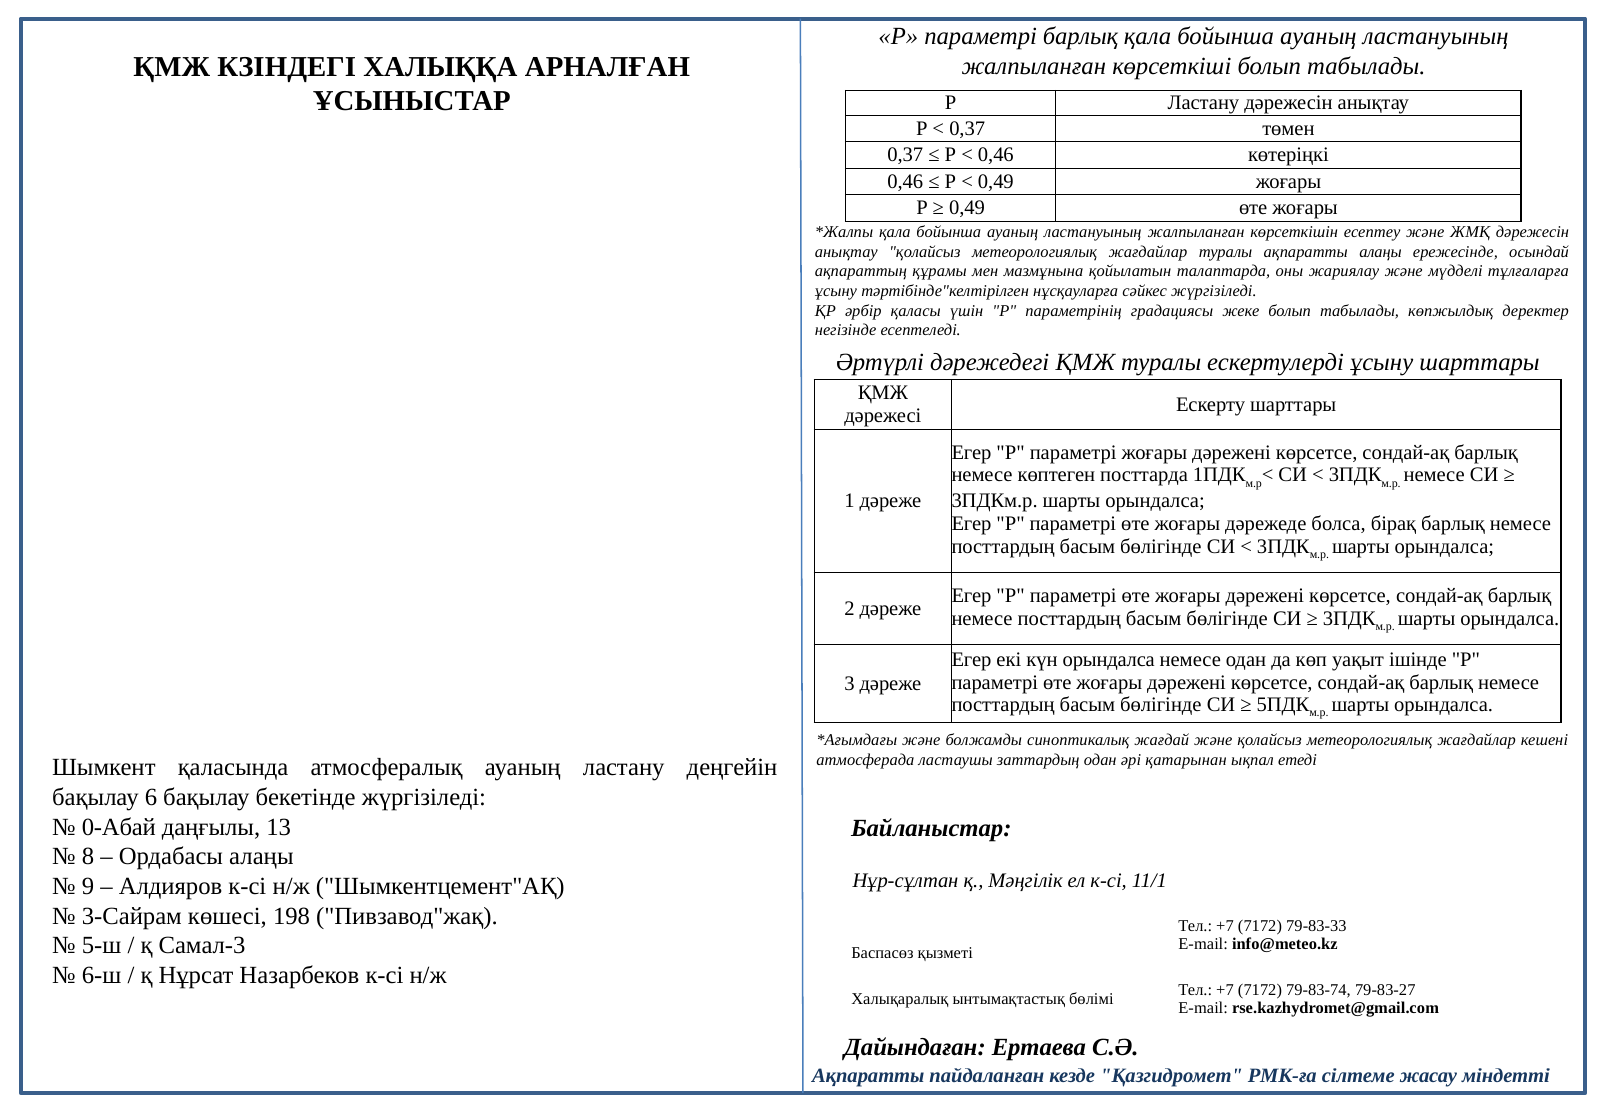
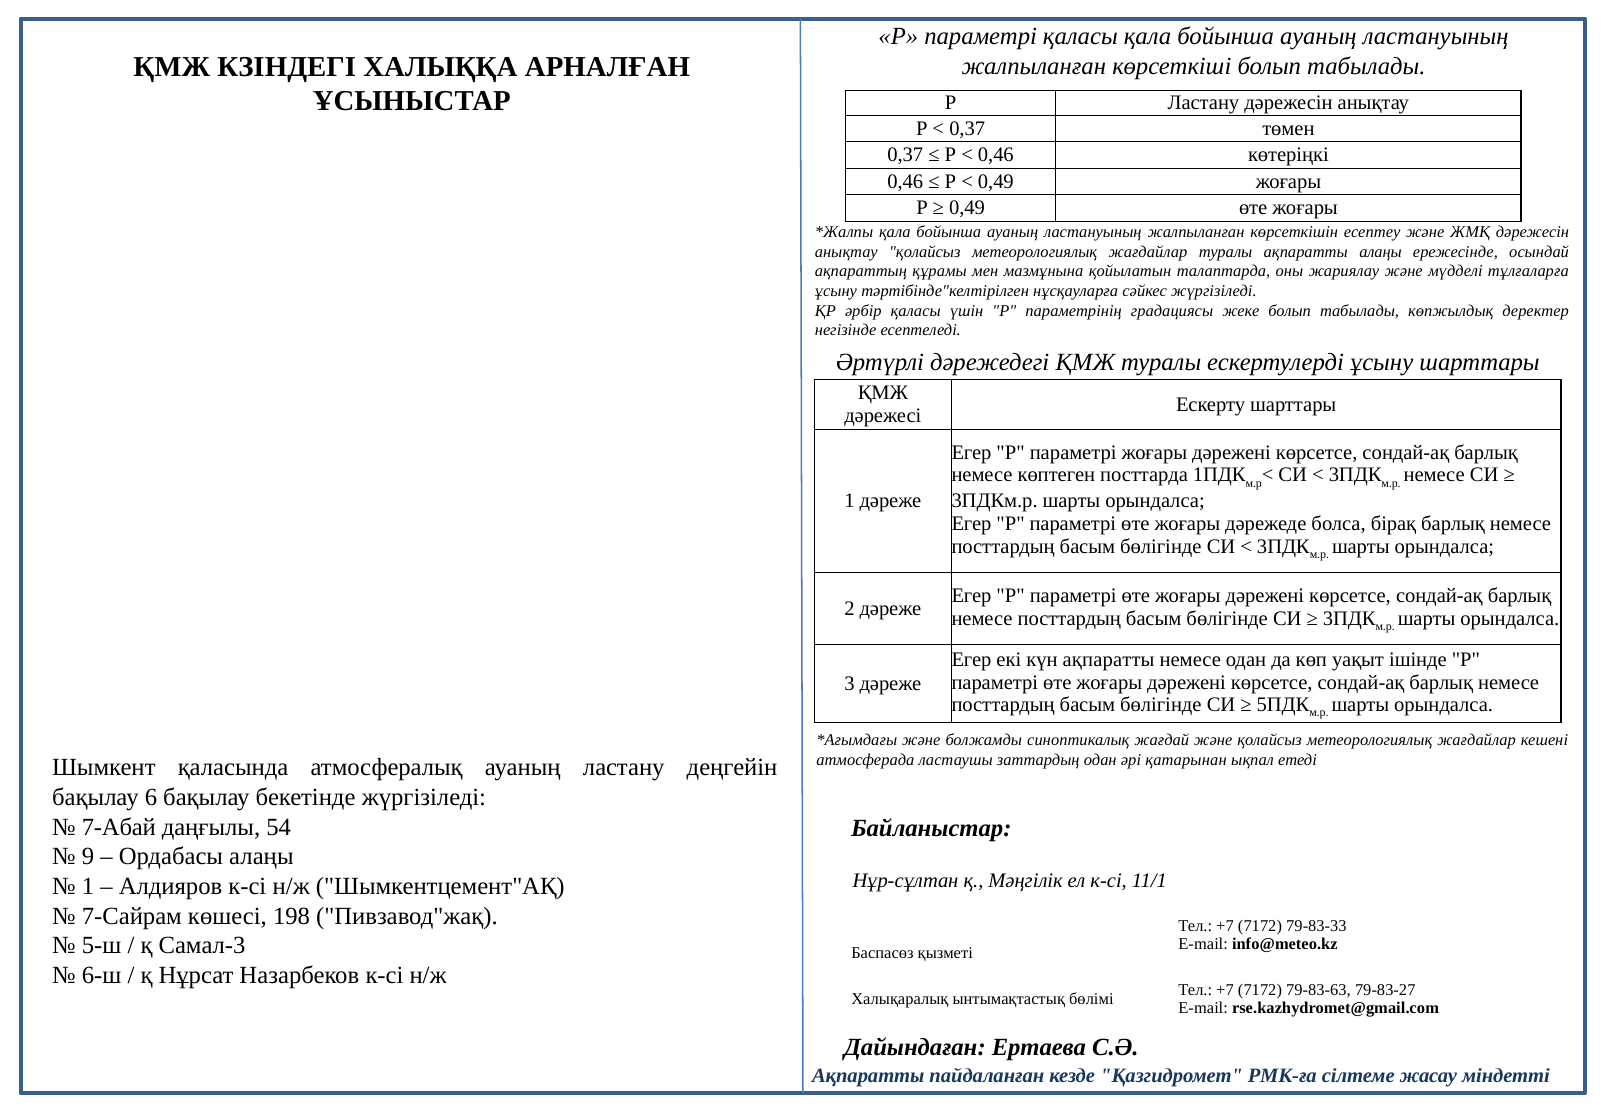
параметрі барлық: барлық -> қаласы
күн орындалса: орындалса -> ақпаратты
0-Абай: 0-Абай -> 7-Абай
13: 13 -> 54
8: 8 -> 9
9 at (88, 886): 9 -> 1
3-Сайрам: 3-Сайрам -> 7-Сайрам
79-83-74: 79-83-74 -> 79-83-63
